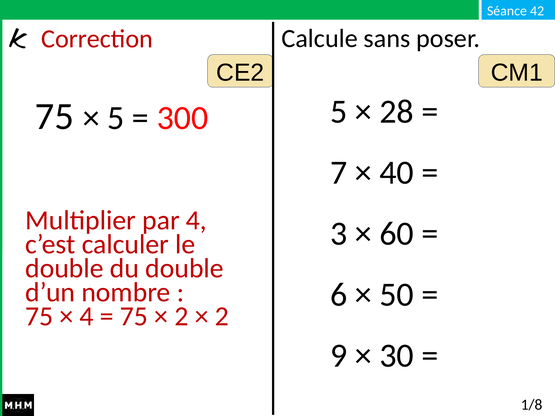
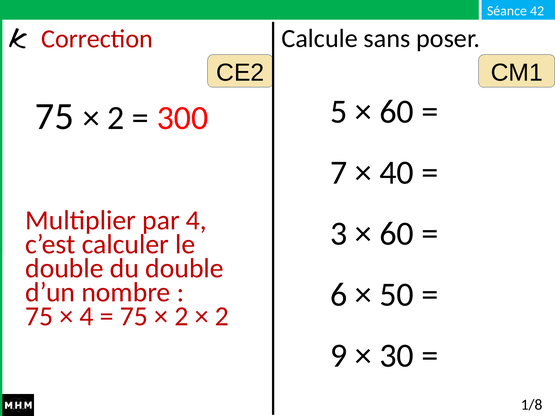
28 at (397, 112): 28 -> 60
5 at (116, 118): 5 -> 2
